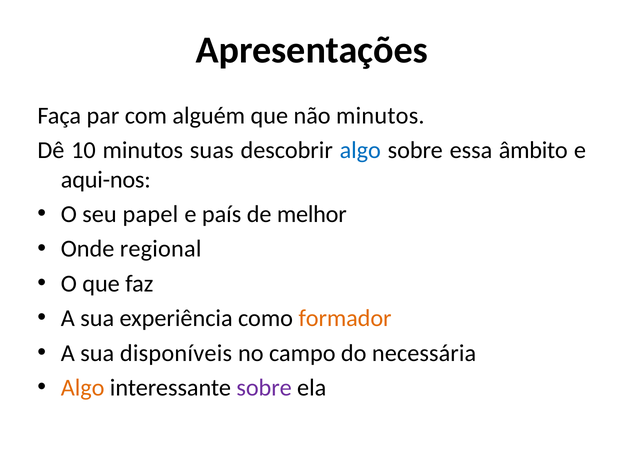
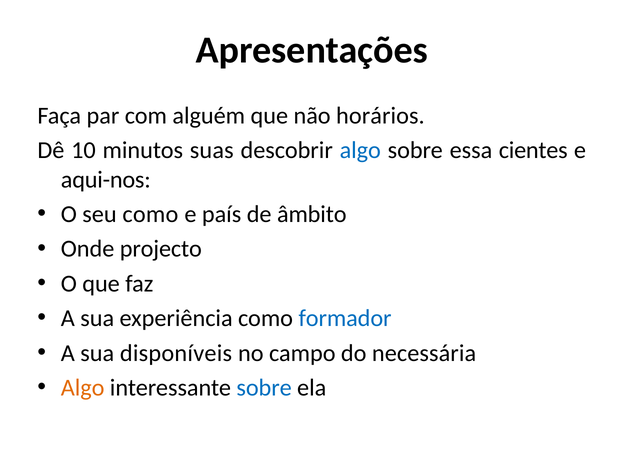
não minutos: minutos -> horários
âmbito: âmbito -> cientes
seu papel: papel -> como
melhor: melhor -> âmbito
regional: regional -> projecto
formador colour: orange -> blue
sobre at (264, 388) colour: purple -> blue
